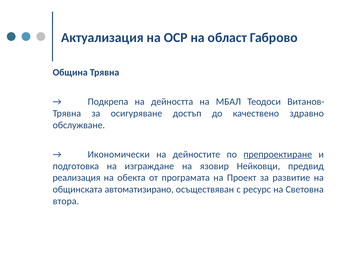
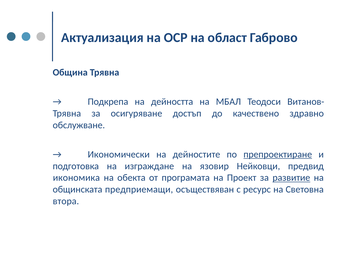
реализация: реализация -> икономика
развитие underline: none -> present
автоматизирано: автоматизирано -> предприемащи
